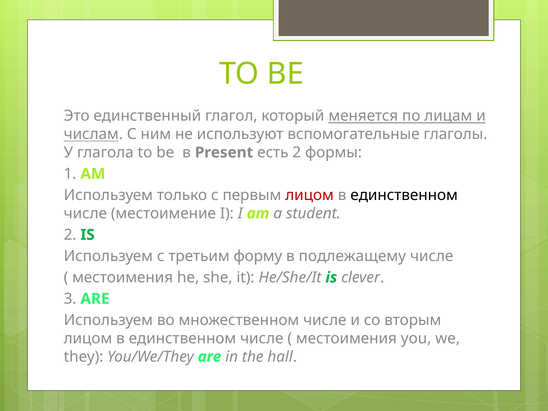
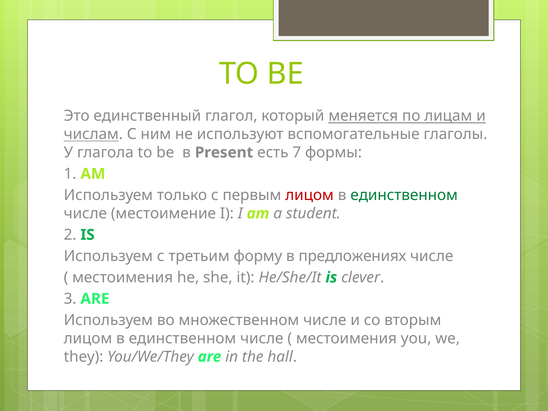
ecть 2: 2 -> 7
единственном at (404, 195) colour: black -> green
подлежащему: подлежащему -> предложениях
